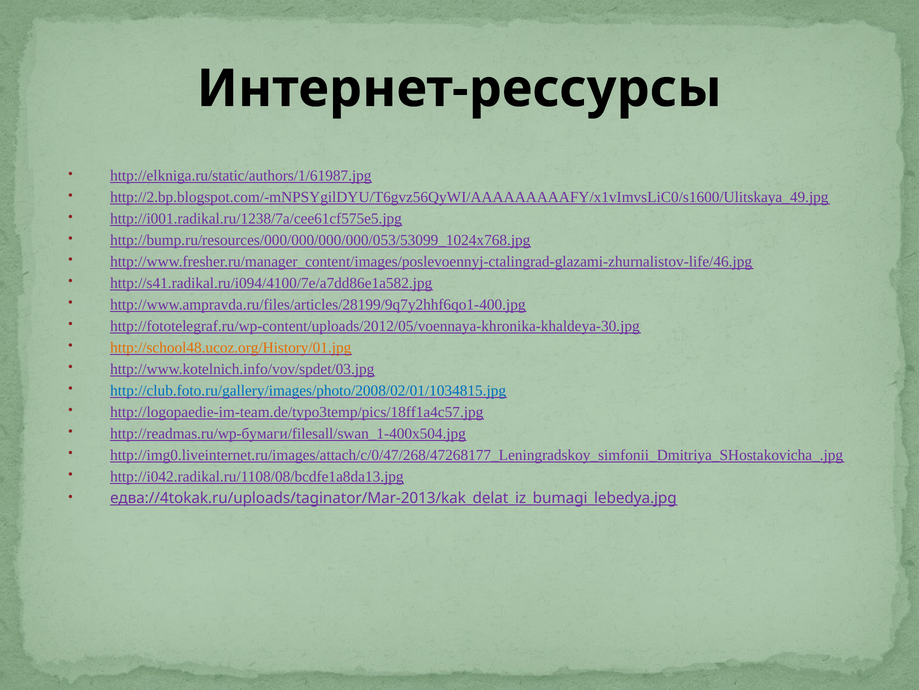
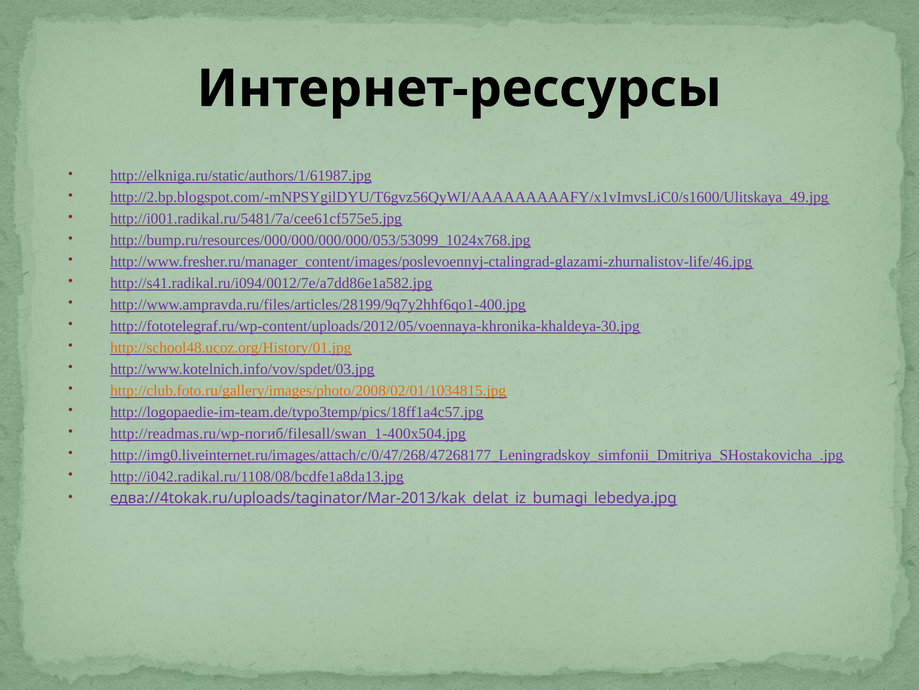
http://i001.radikal.ru/1238/7a/cee61cf575e5.jpg: http://i001.radikal.ru/1238/7a/cee61cf575e5.jpg -> http://i001.radikal.ru/5481/7a/cee61cf575e5.jpg
http://s41.radikal.ru/i094/4100/7e/a7dd86e1a582.jpg: http://s41.radikal.ru/i094/4100/7e/a7dd86e1a582.jpg -> http://s41.radikal.ru/i094/0012/7e/a7dd86e1a582.jpg
http://club.foto.ru/gallery/images/photo/2008/02/01/1034815.jpg colour: blue -> orange
http://readmas.ru/wp-бумаги/filesall/swan_1-400x504.jpg: http://readmas.ru/wp-бумаги/filesall/swan_1-400x504.jpg -> http://readmas.ru/wp-погиб/filesall/swan_1-400x504.jpg
